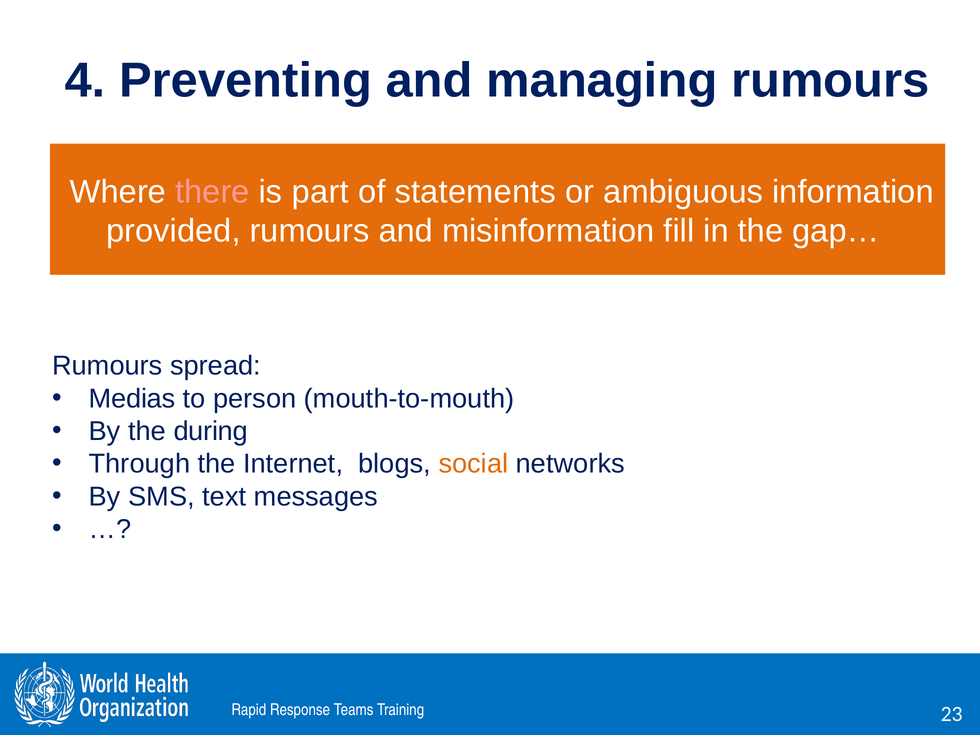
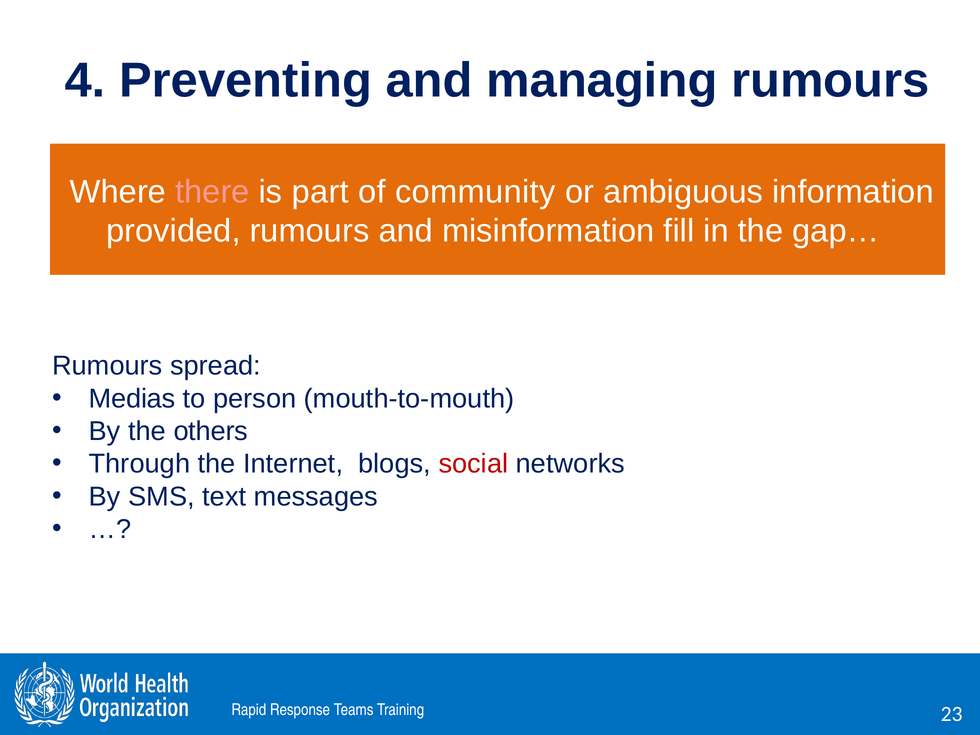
statements: statements -> community
during: during -> others
social colour: orange -> red
